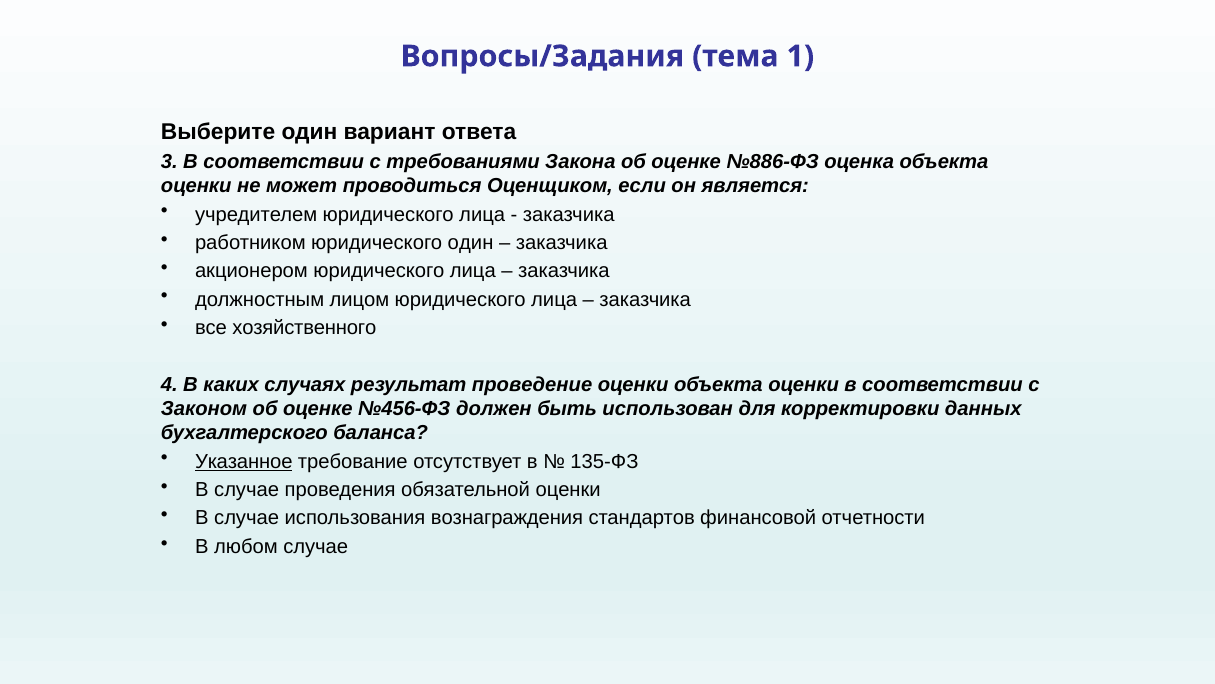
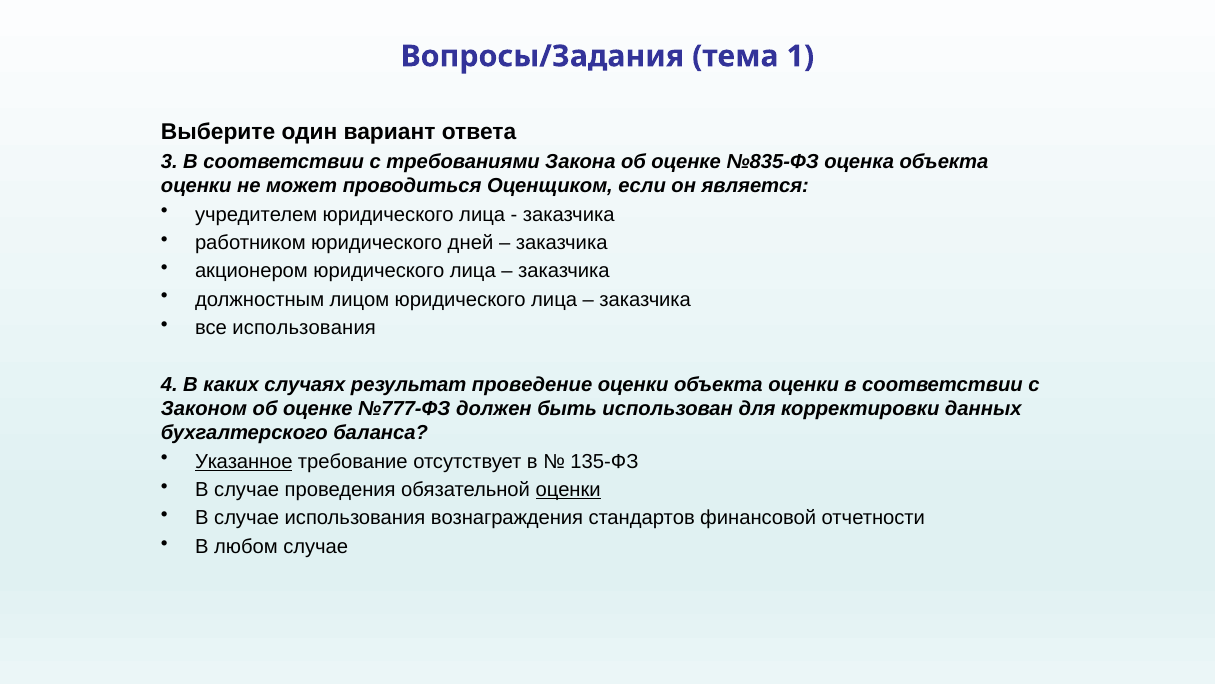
№886-ФЗ: №886-ФЗ -> №835-ФЗ
юридического один: один -> дней
все хозяйственного: хозяйственного -> использования
№456-ФЗ: №456-ФЗ -> №777-ФЗ
оценки at (568, 490) underline: none -> present
